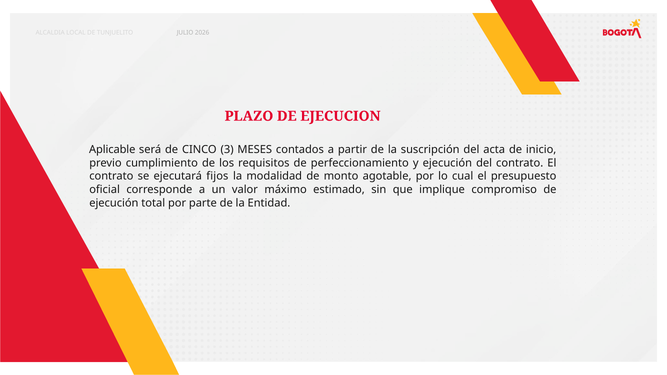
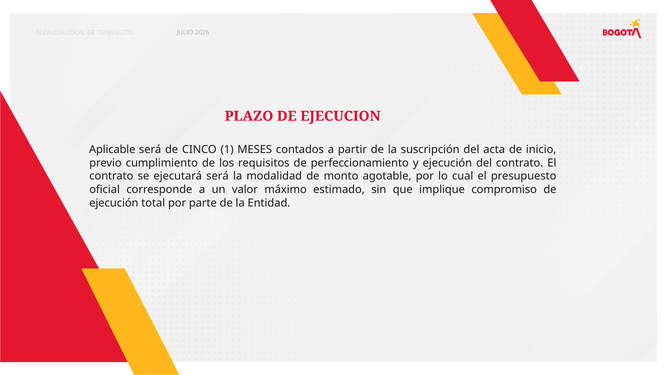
3: 3 -> 1
ejecutará fijos: fijos -> será
